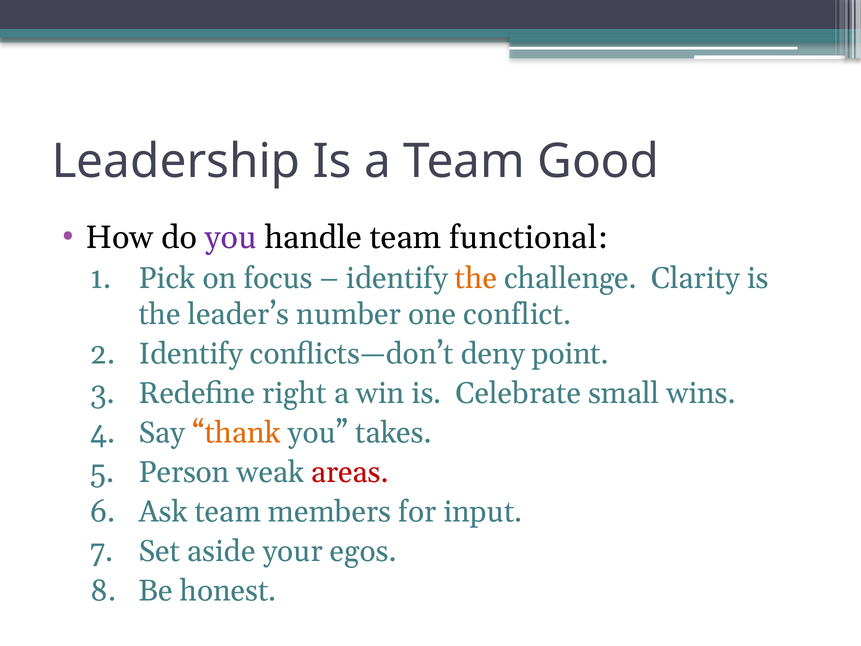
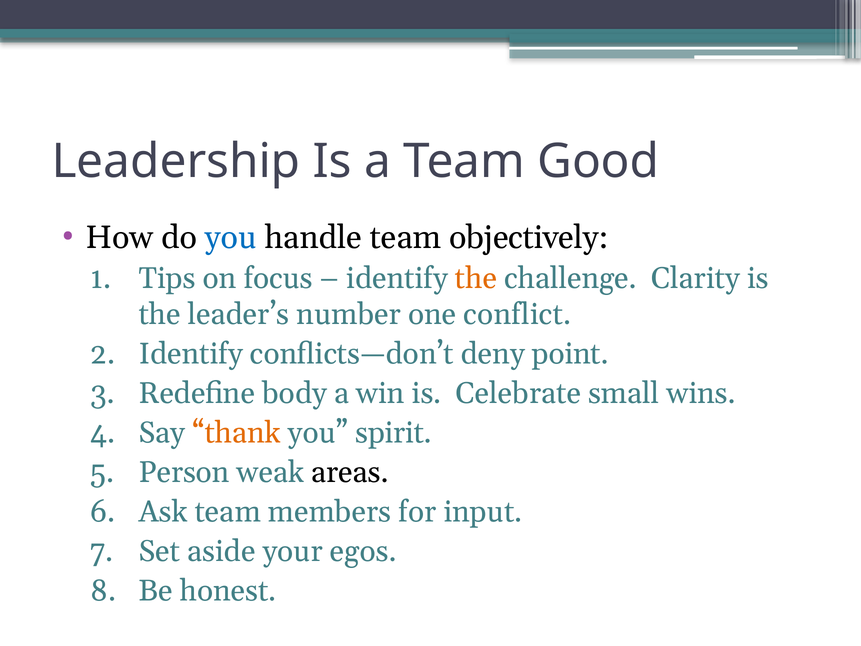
you at (231, 238) colour: purple -> blue
functional: functional -> objectively
Pick: Pick -> Tips
right: right -> body
takes: takes -> spirit
areas colour: red -> black
